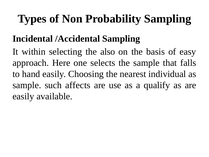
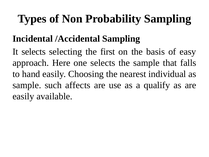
It within: within -> selects
also: also -> first
